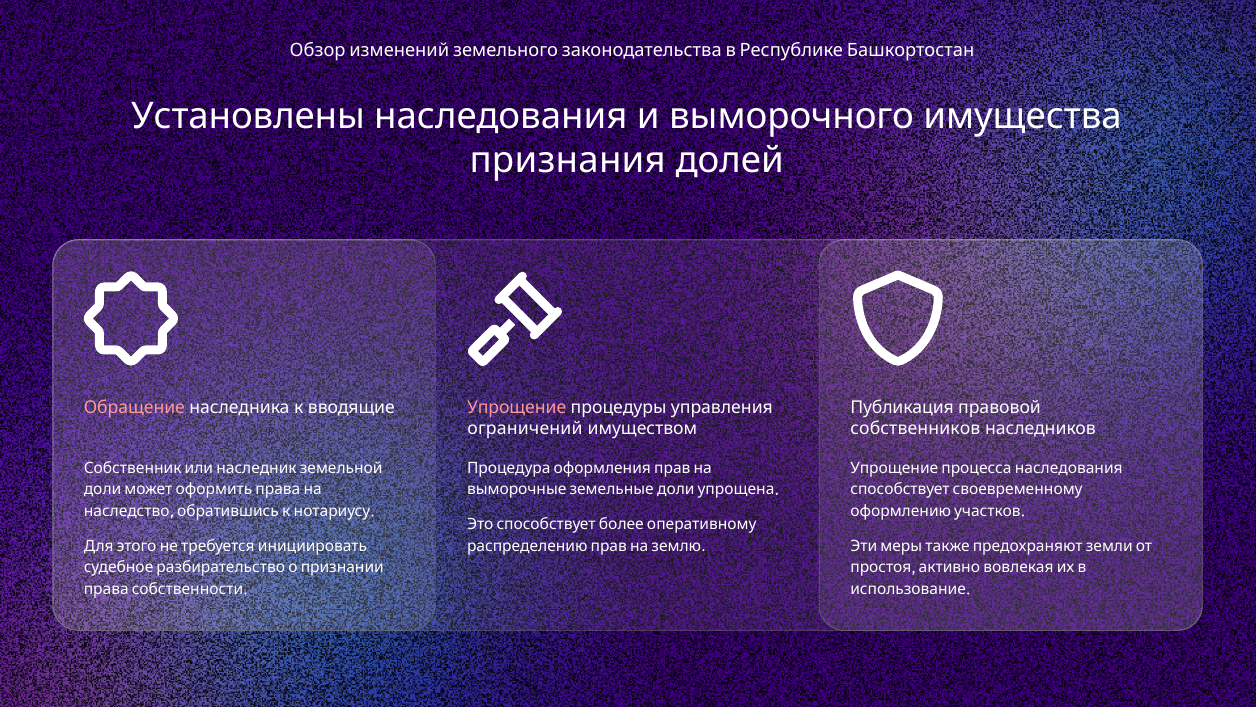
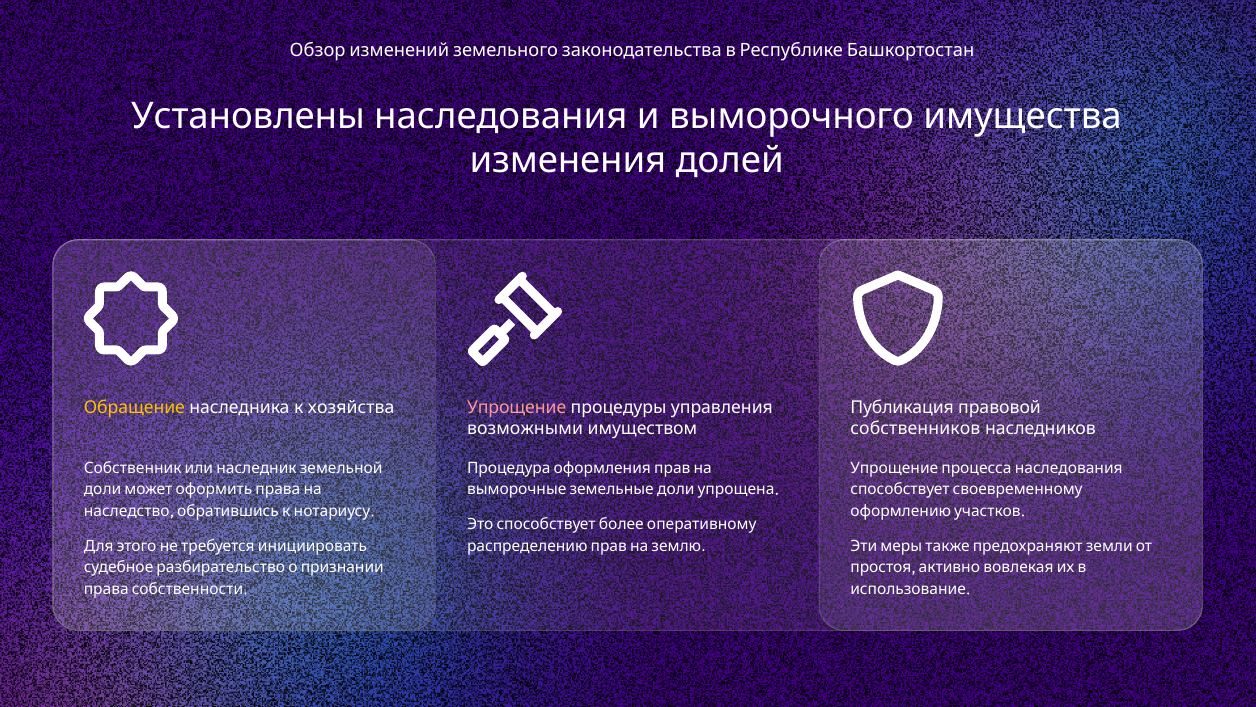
признания: признания -> изменения
Обращение colour: pink -> yellow
вводящие: вводящие -> хозяйства
ограничений: ограничений -> возможными
